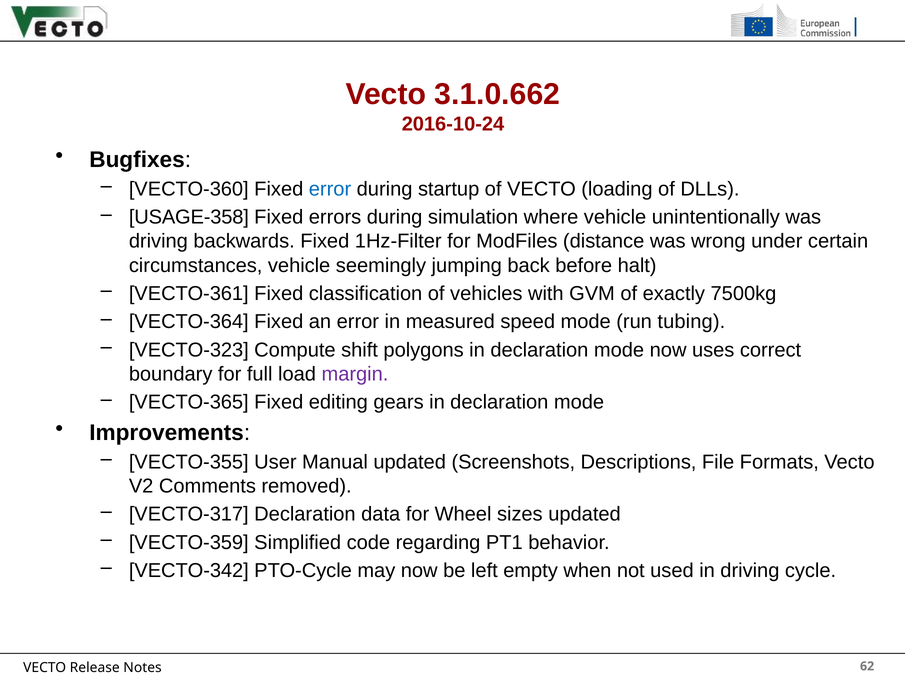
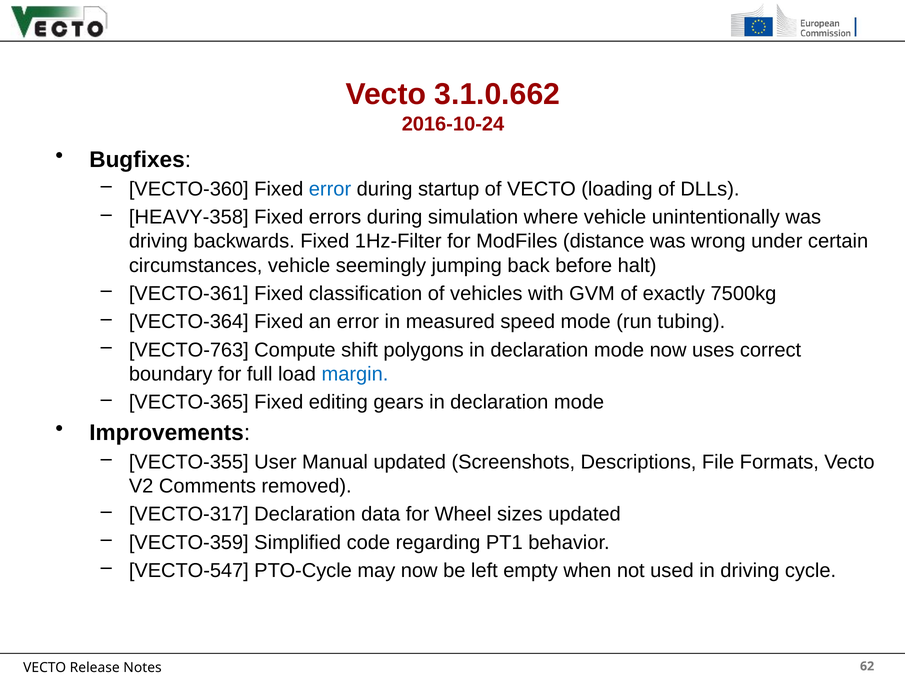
USAGE-358: USAGE-358 -> HEAVY-358
VECTO-323: VECTO-323 -> VECTO-763
margin colour: purple -> blue
VECTO-342: VECTO-342 -> VECTO-547
